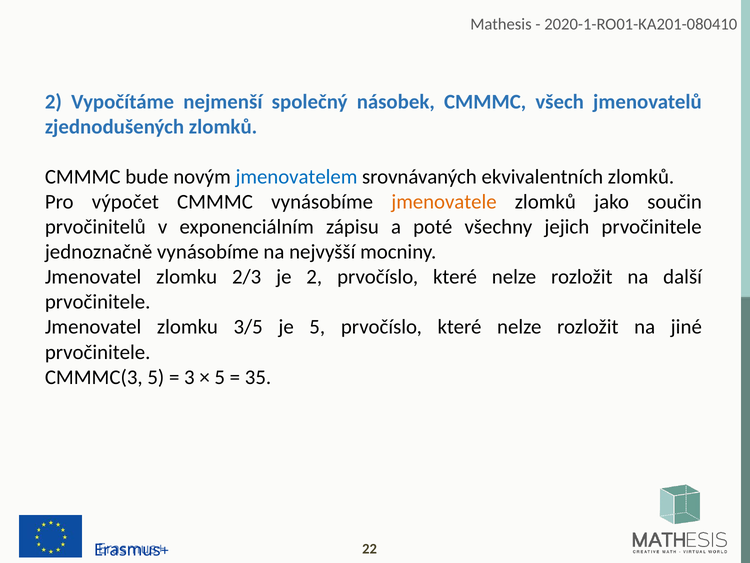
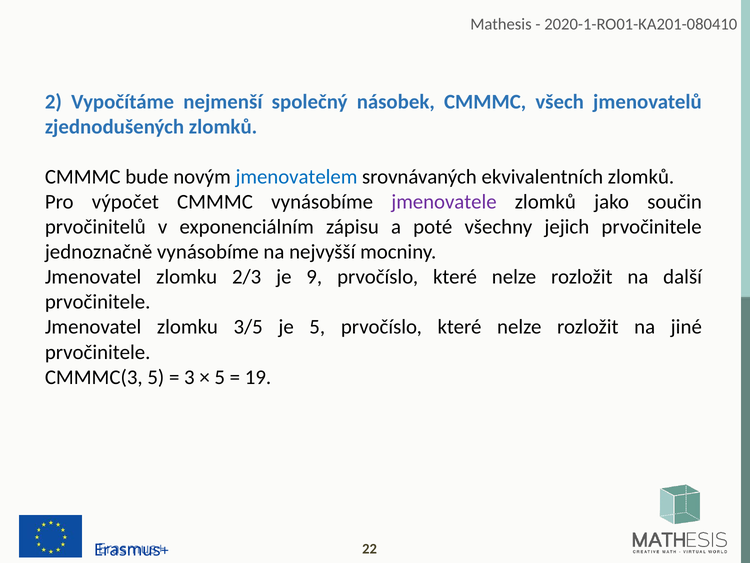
jmenovatele colour: orange -> purple
je 2: 2 -> 9
35: 35 -> 19
